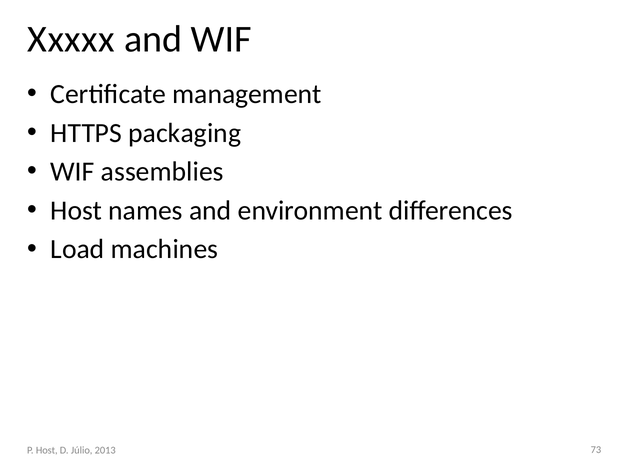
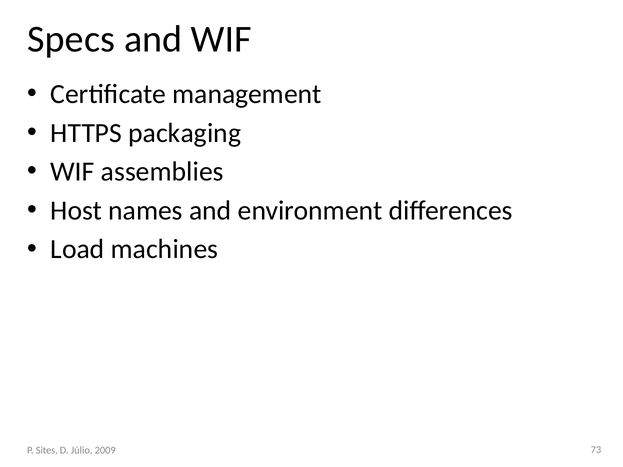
Xxxxx: Xxxxx -> Specs
P Host: Host -> Sites
2013: 2013 -> 2009
